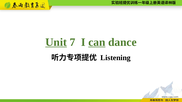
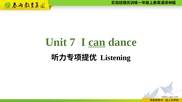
Unit underline: present -> none
